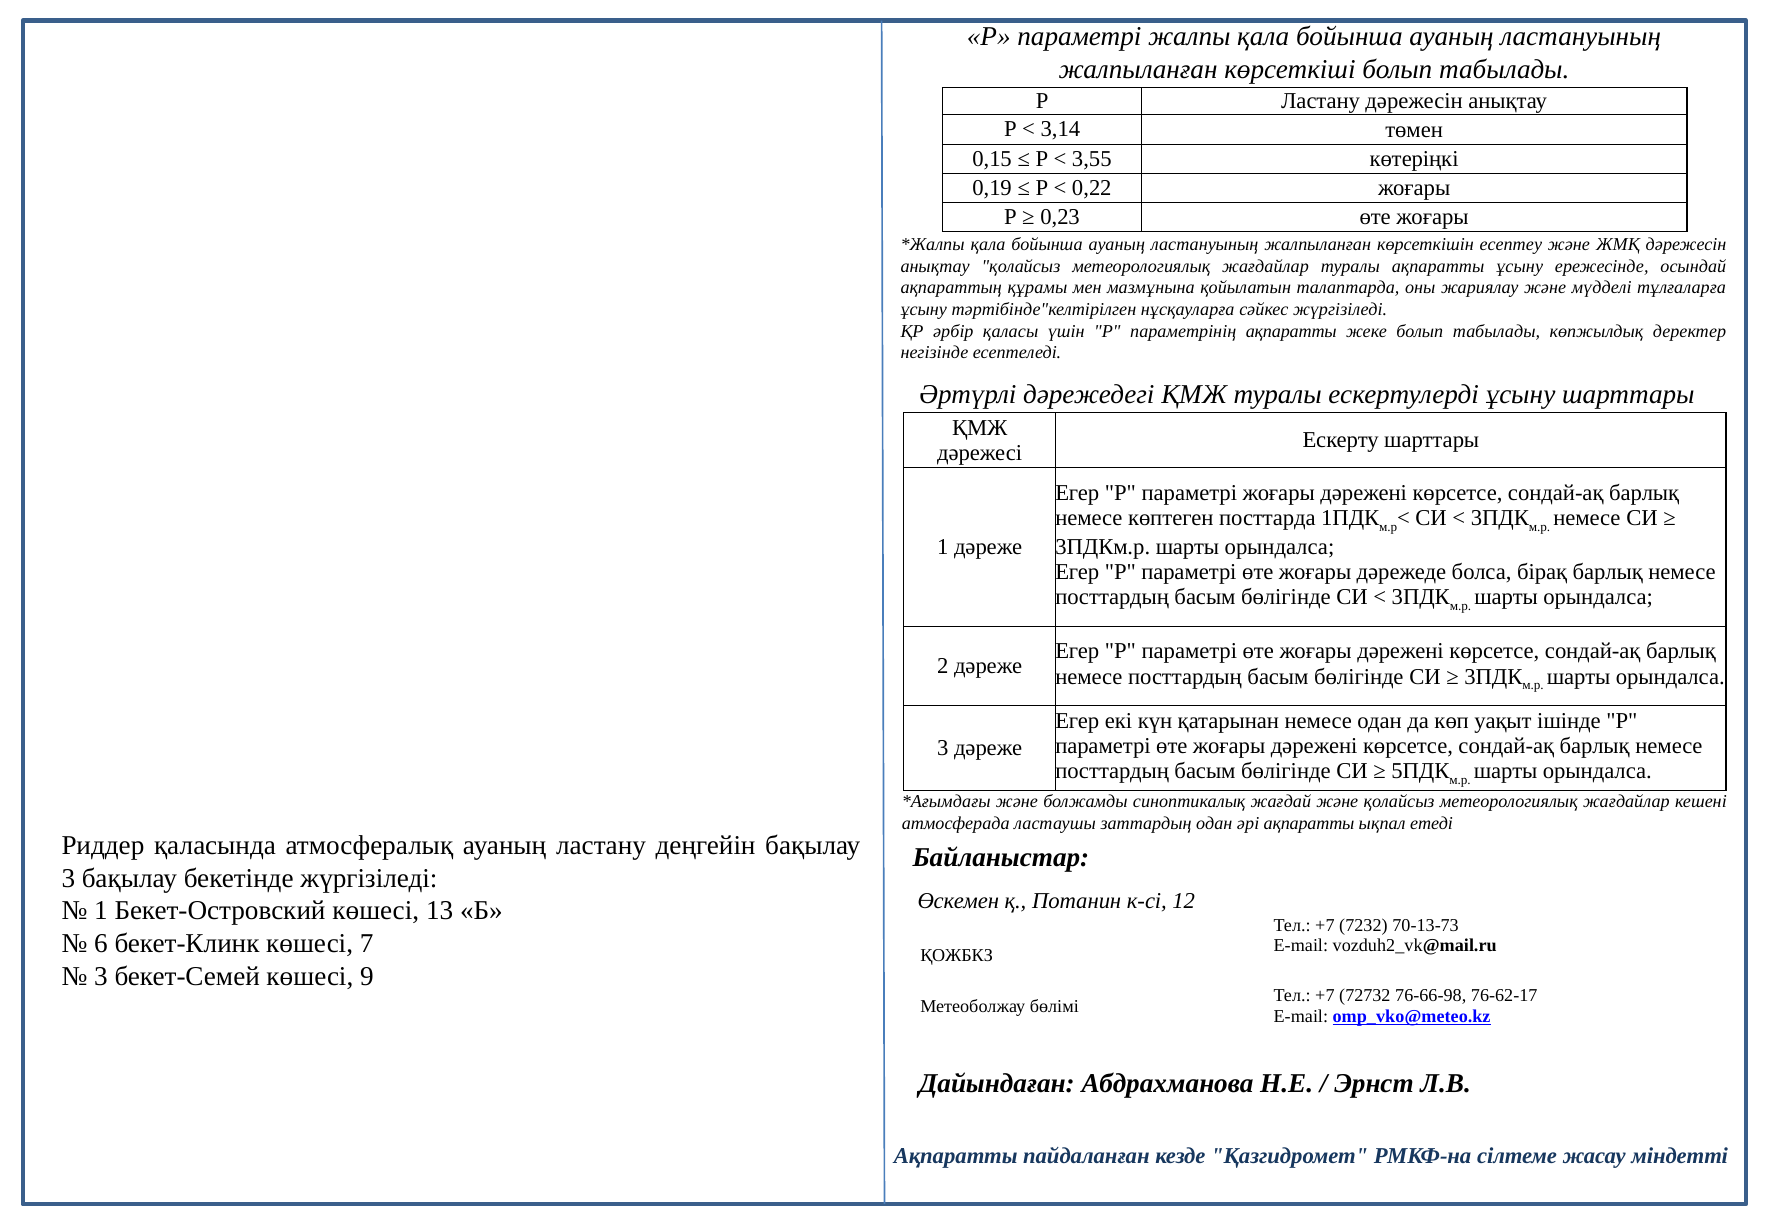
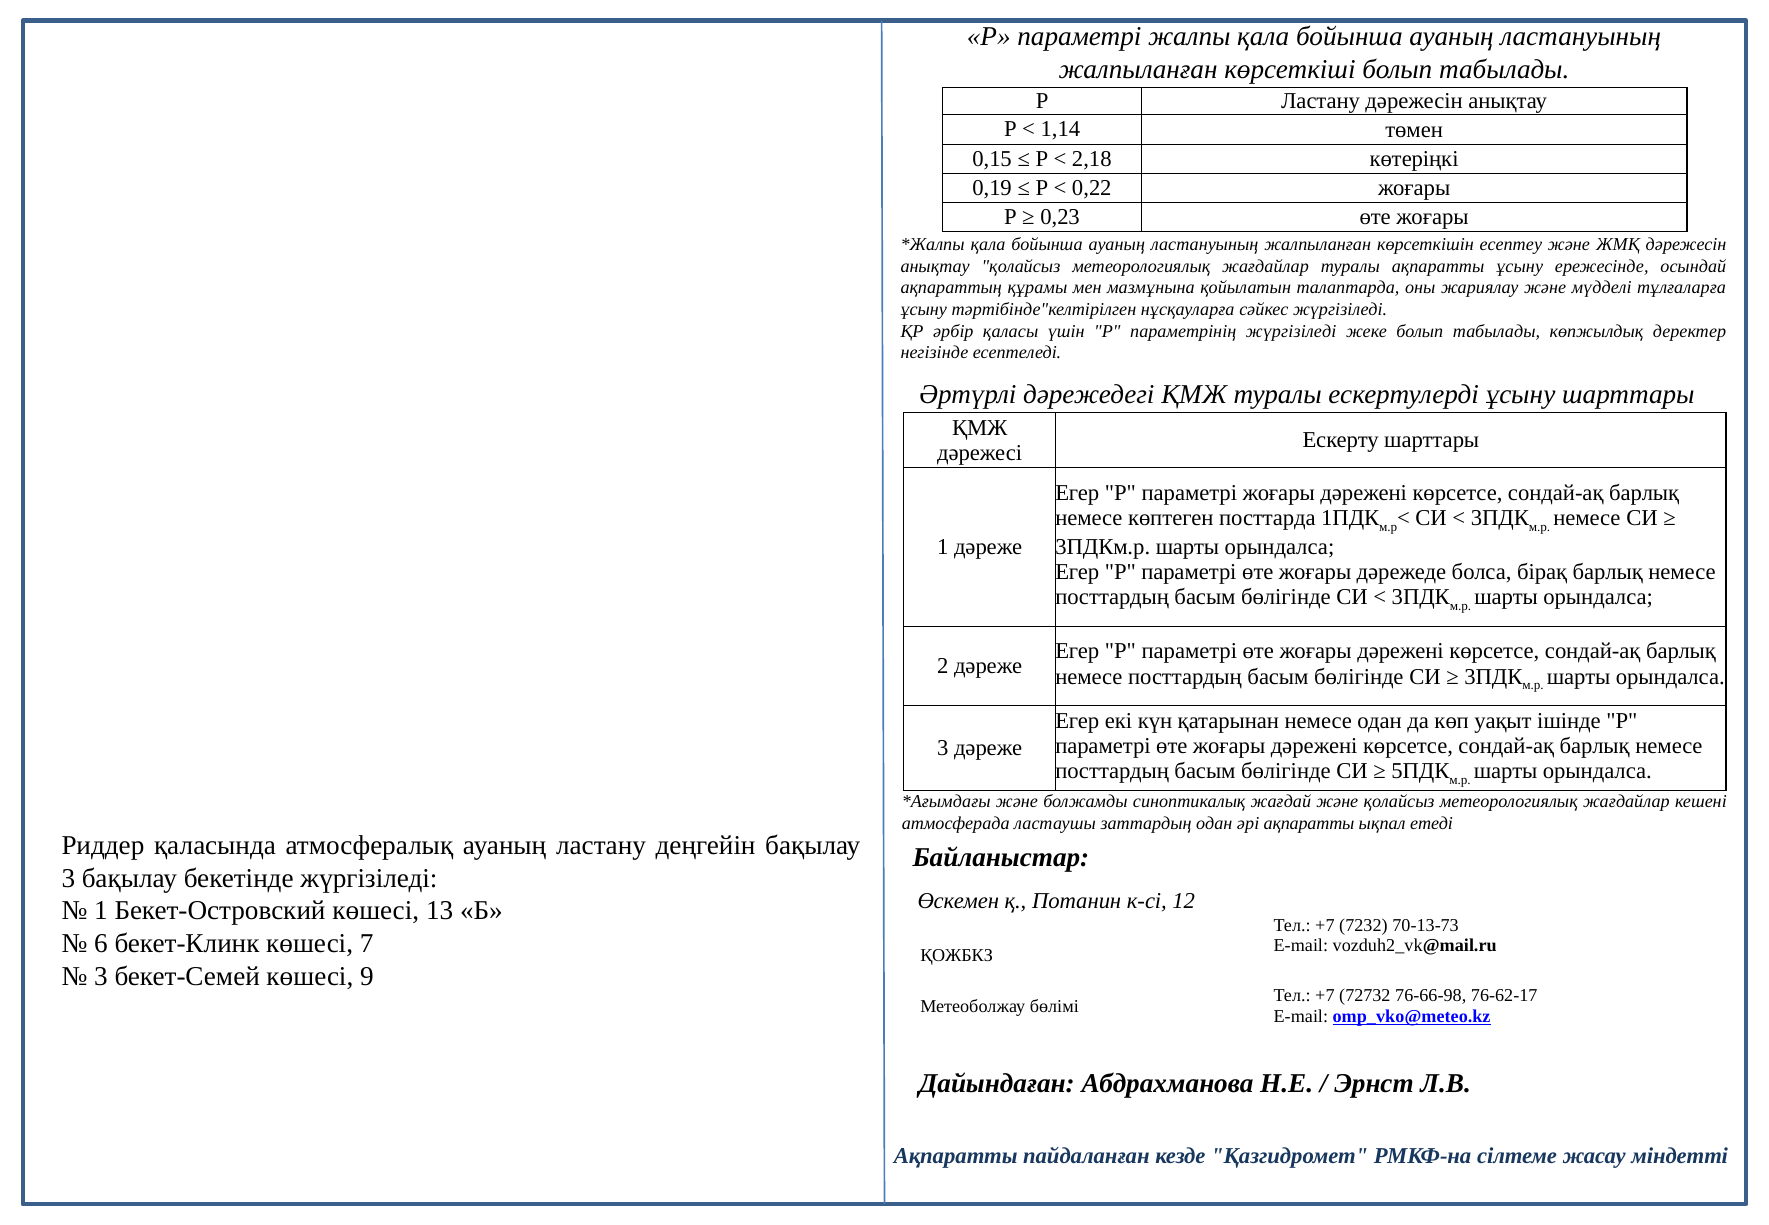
3,14: 3,14 -> 1,14
3,55: 3,55 -> 2,18
параметрінің ақпаратты: ақпаратты -> жүргізіледі
